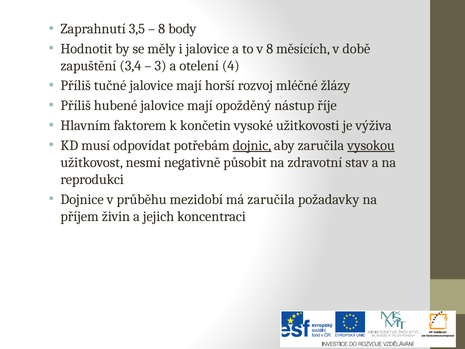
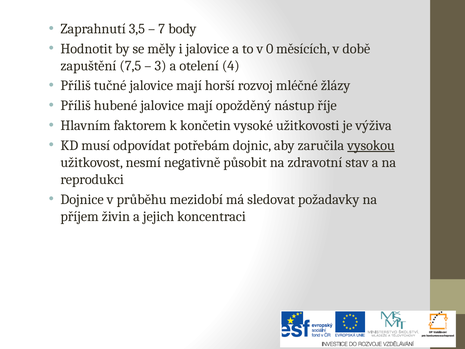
8 at (162, 29): 8 -> 7
v 8: 8 -> 0
3,4: 3,4 -> 7,5
dojnic underline: present -> none
má zaručila: zaručila -> sledovat
